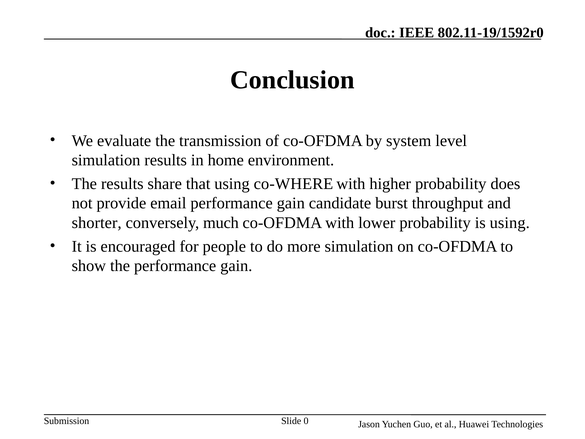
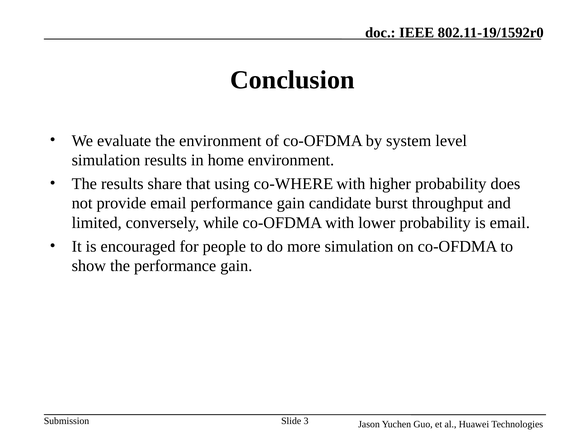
the transmission: transmission -> environment
shorter: shorter -> limited
much: much -> while
is using: using -> email
0: 0 -> 3
